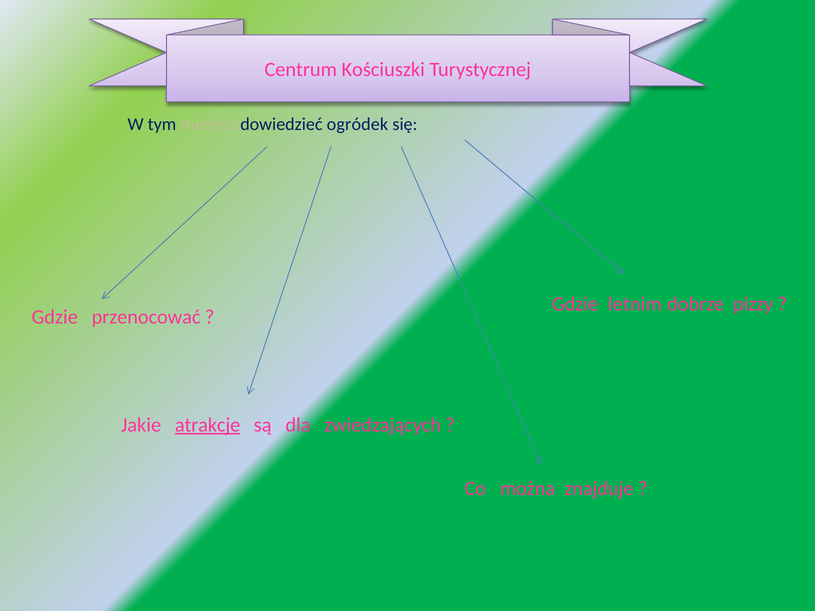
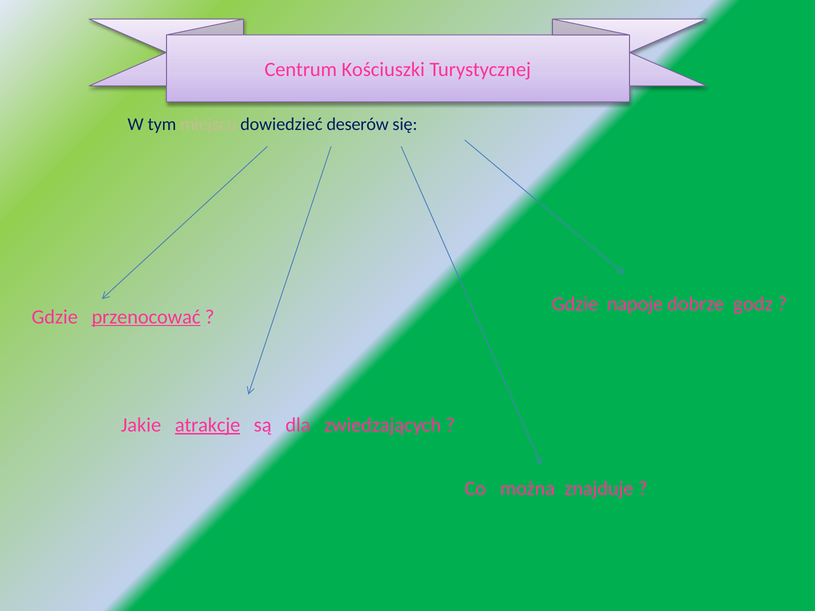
ogródek: ogródek -> deserów
letnim: letnim -> napoje
pizzy: pizzy -> godz
przenocować underline: none -> present
